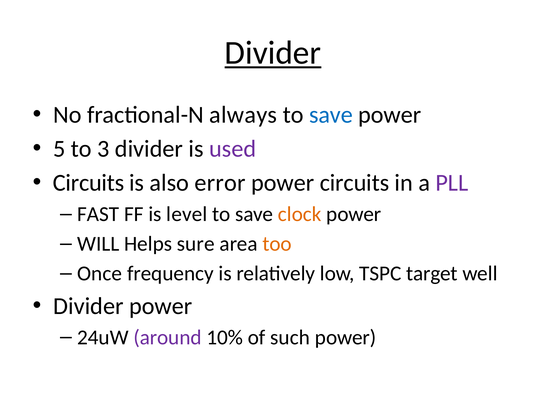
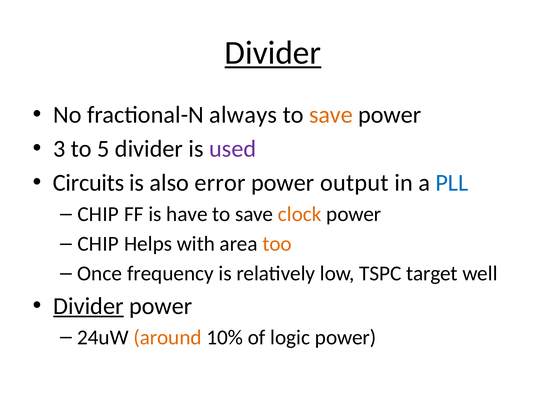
save at (331, 115) colour: blue -> orange
5: 5 -> 3
3: 3 -> 5
power circuits: circuits -> output
PLL colour: purple -> blue
FAST at (98, 214): FAST -> CHIP
level: level -> have
WILL at (98, 244): WILL -> CHIP
sure: sure -> with
Divider at (88, 306) underline: none -> present
around colour: purple -> orange
such: such -> logic
